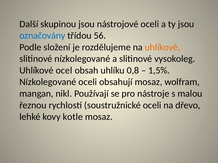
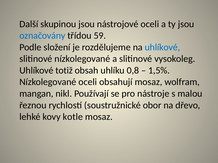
56: 56 -> 59
uhlíkové at (162, 47) colour: orange -> blue
ocel: ocel -> totiž
soustružnické oceli: oceli -> obor
